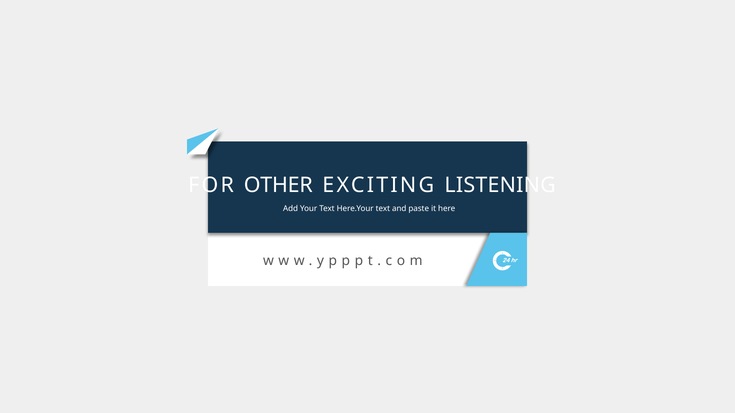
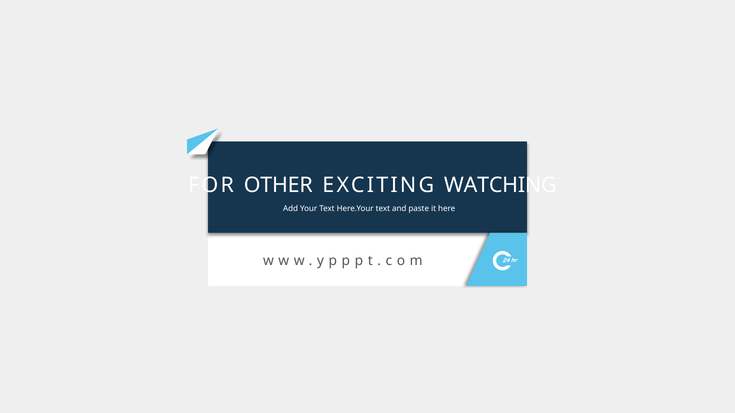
LISTENING: LISTENING -> WATCHING
